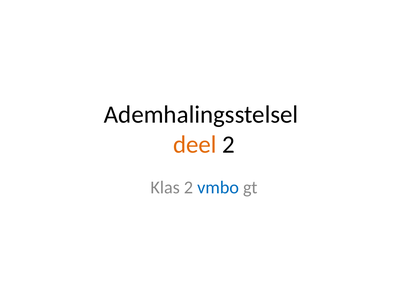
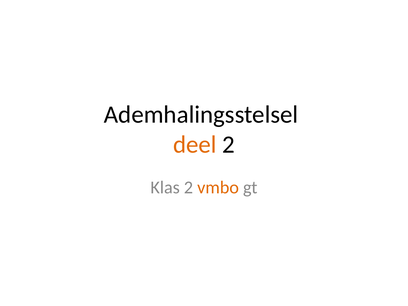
vmbo colour: blue -> orange
